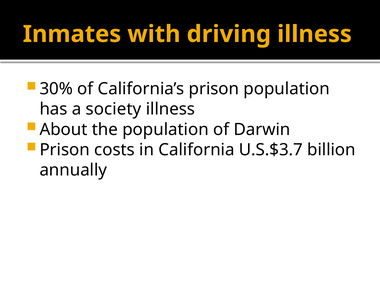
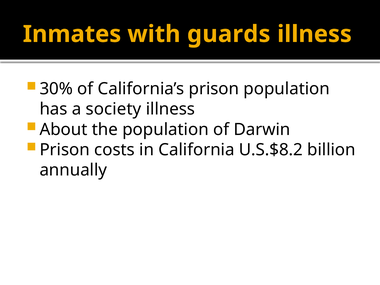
driving: driving -> guards
U.S.$3.7: U.S.$3.7 -> U.S.$8.2
